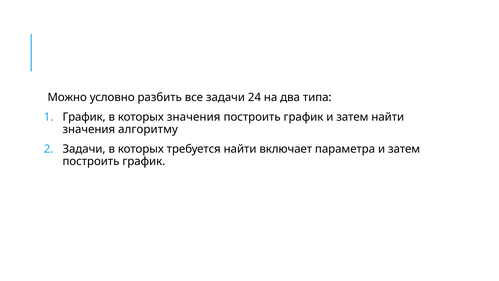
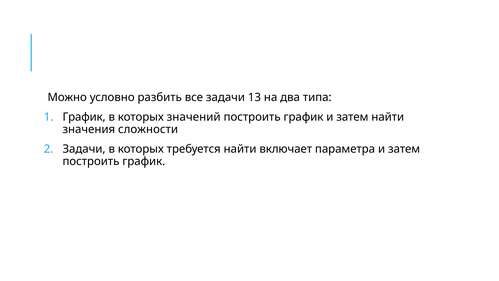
24: 24 -> 13
которых значения: значения -> значений
алгоритму: алгоритму -> сложности
